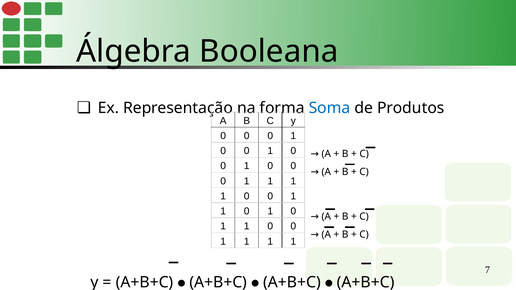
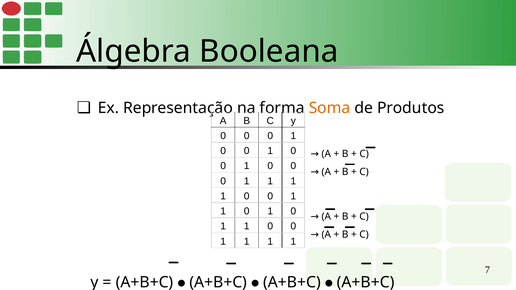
Soma colour: blue -> orange
